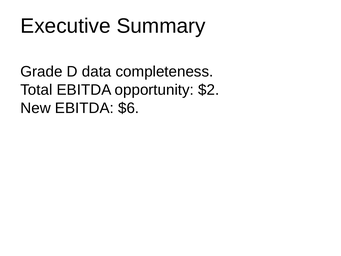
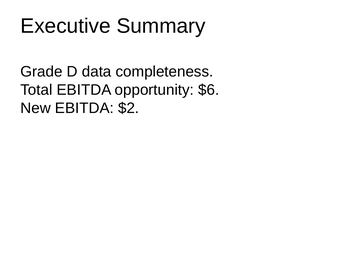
$2: $2 -> $6
$6: $6 -> $2
